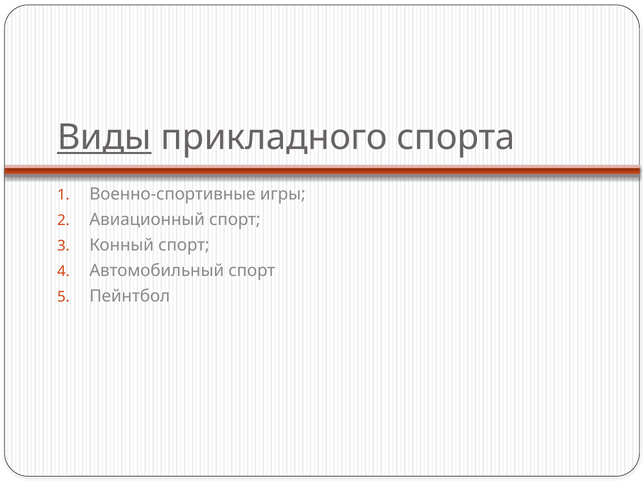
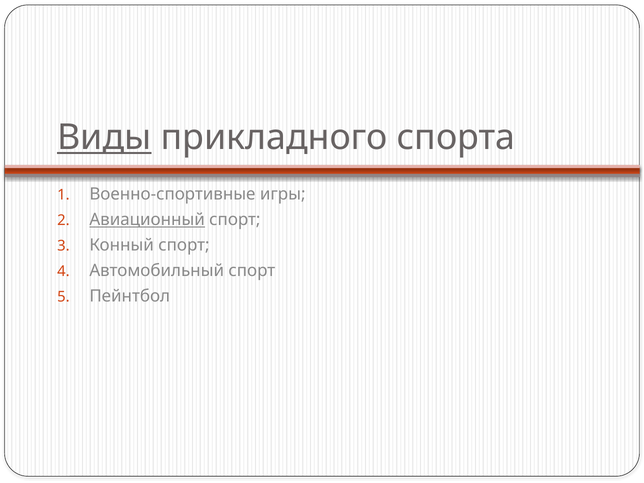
Авиационный underline: none -> present
